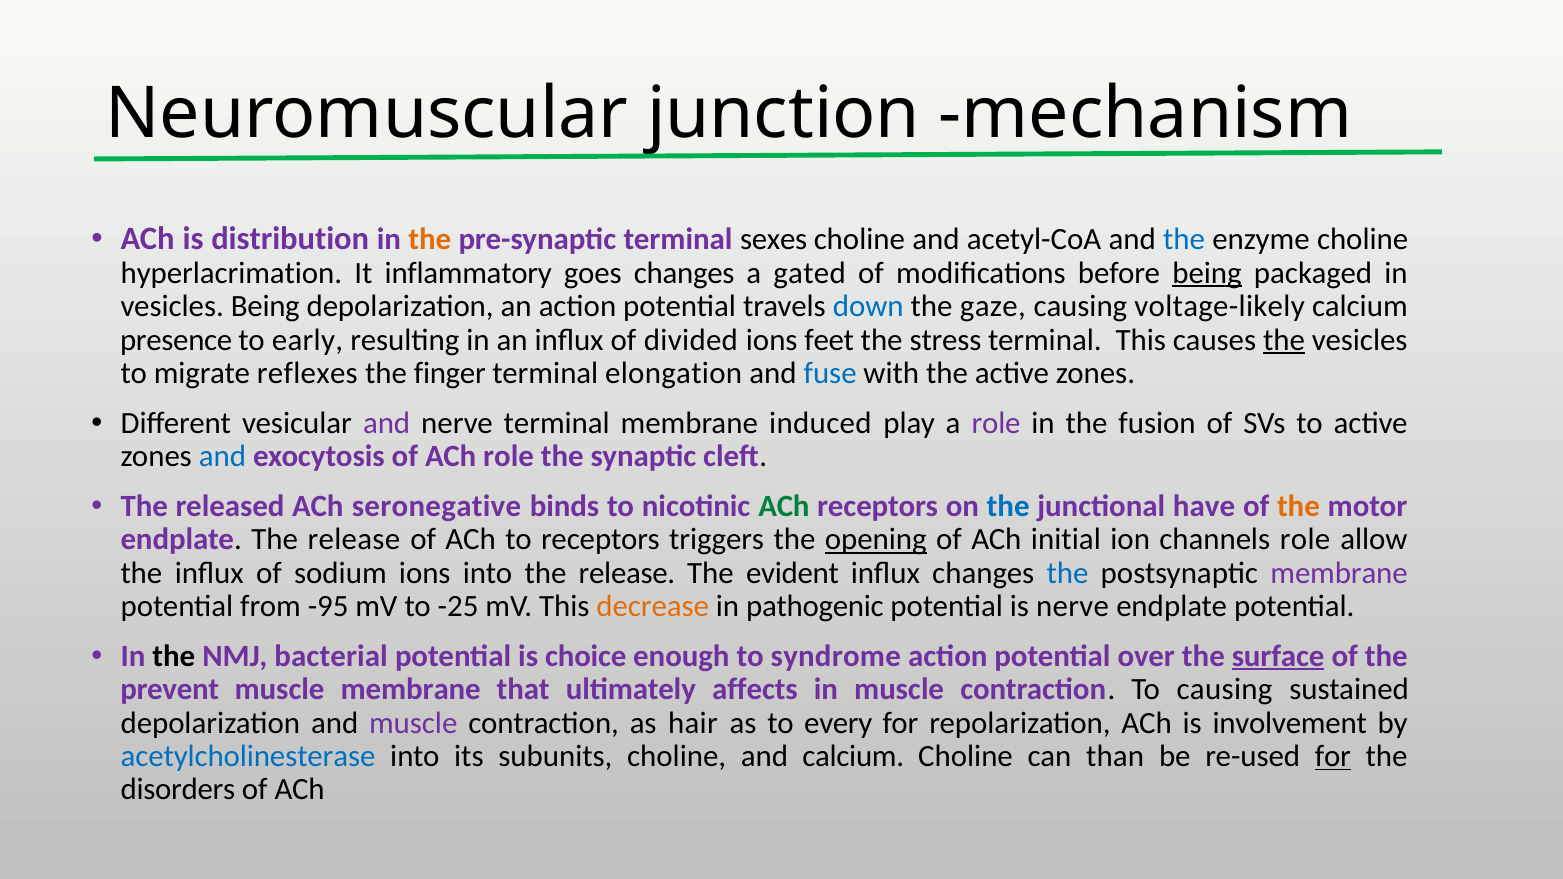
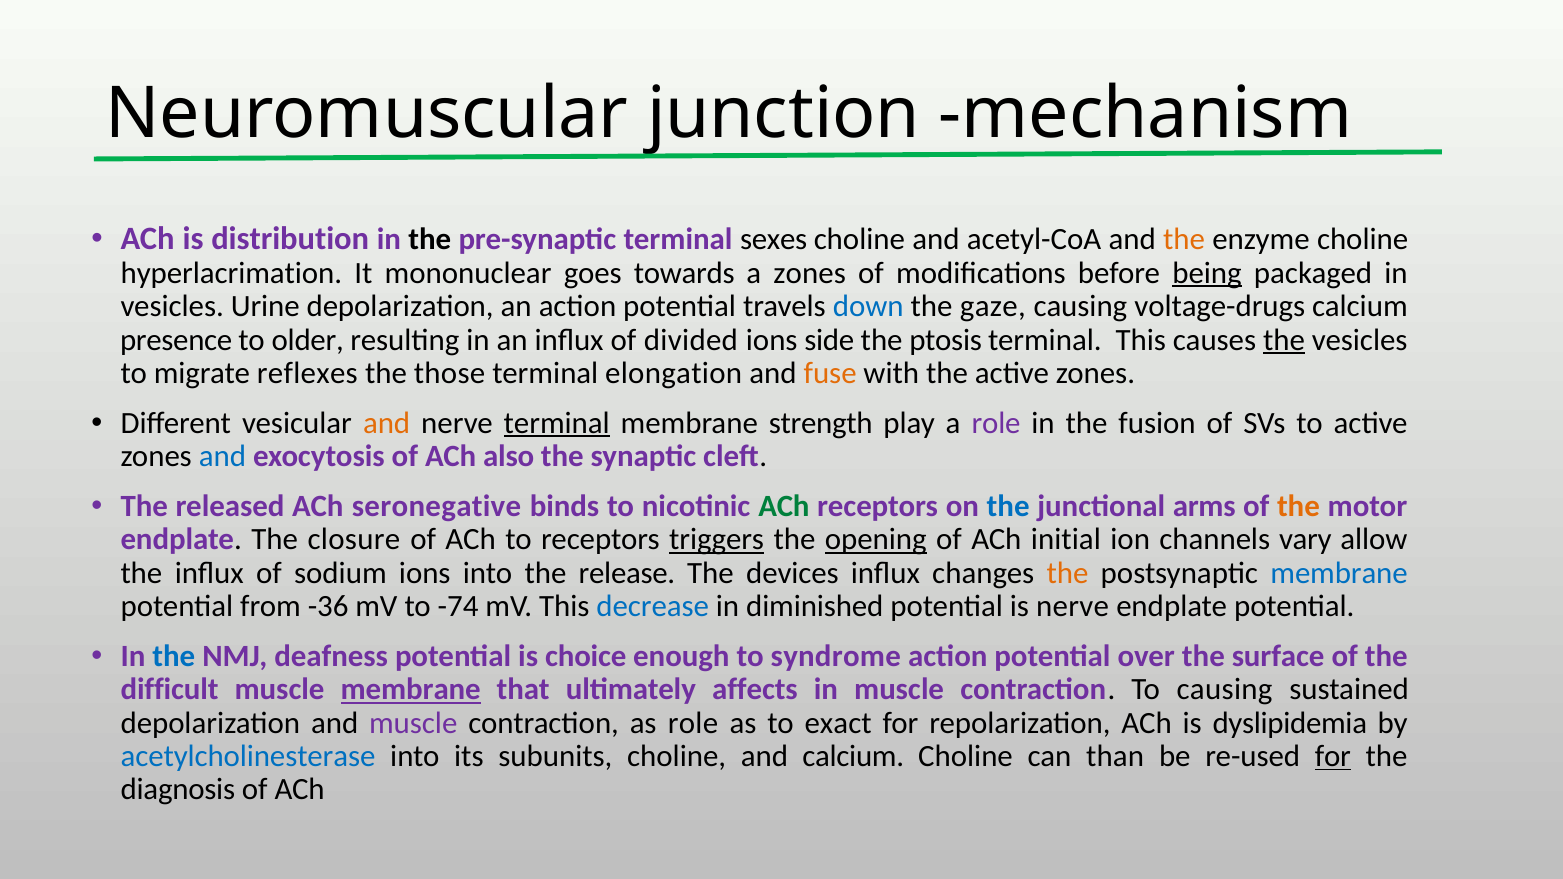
the at (430, 239) colour: orange -> black
the at (1184, 239) colour: blue -> orange
inflammatory: inflammatory -> mononuclear
goes changes: changes -> towards
a gated: gated -> zones
vesicles Being: Being -> Urine
voltage-likely: voltage-likely -> voltage-drugs
early: early -> older
feet: feet -> side
stress: stress -> ptosis
finger: finger -> those
fuse colour: blue -> orange
and at (387, 423) colour: purple -> orange
terminal at (557, 423) underline: none -> present
induced: induced -> strength
ACh role: role -> also
have: have -> arms
endplate The release: release -> closure
triggers underline: none -> present
channels role: role -> vary
evident: evident -> devices
the at (1068, 573) colour: blue -> orange
membrane at (1339, 573) colour: purple -> blue
-95: -95 -> -36
-25: -25 -> -74
decrease colour: orange -> blue
pathogenic: pathogenic -> diminished
the at (174, 656) colour: black -> blue
bacterial: bacterial -> deafness
surface underline: present -> none
prevent: prevent -> difficult
membrane at (411, 690) underline: none -> present
as hair: hair -> role
every: every -> exact
involvement: involvement -> dyslipidemia
disorders: disorders -> diagnosis
